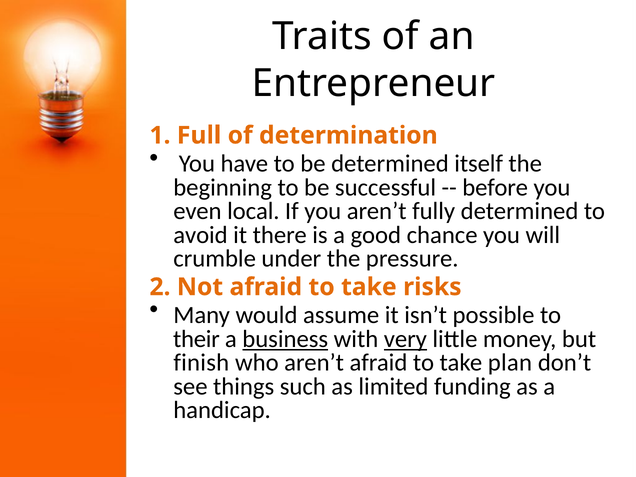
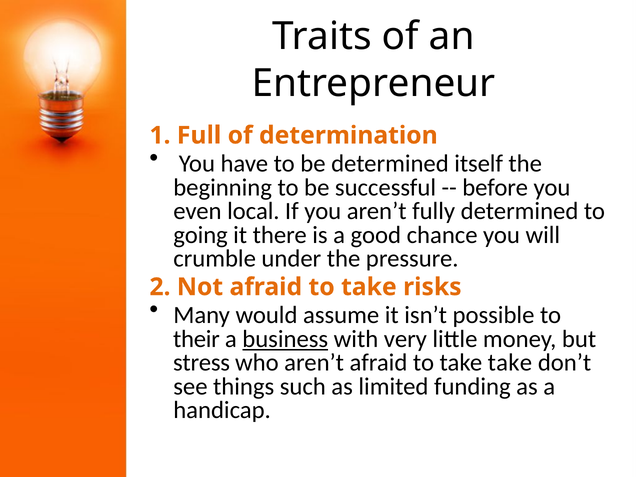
avoid: avoid -> going
very underline: present -> none
finish: finish -> stress
take plan: plan -> take
